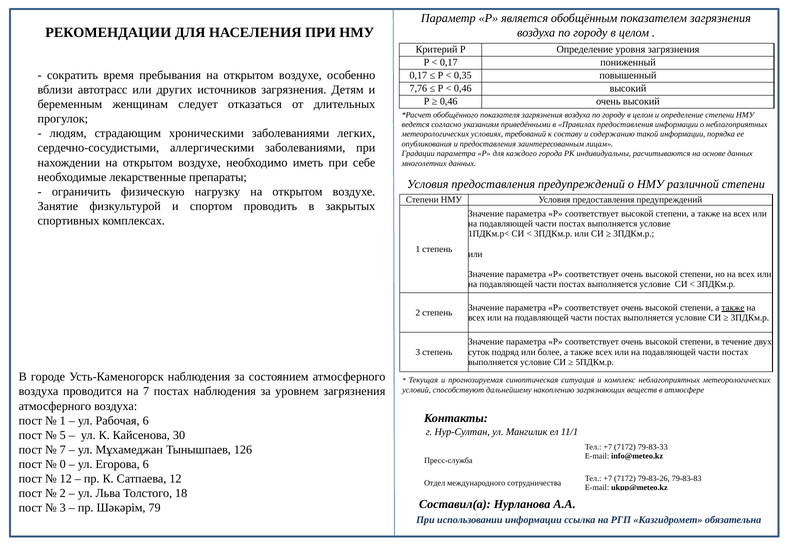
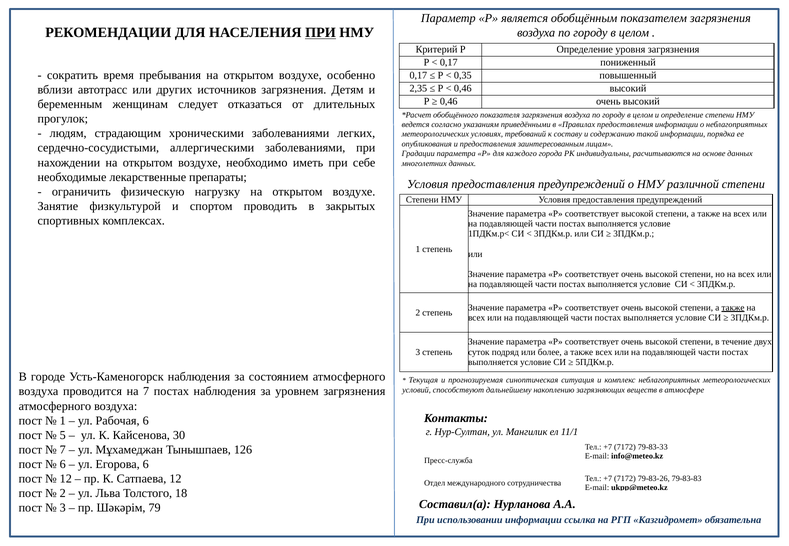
ПРИ at (320, 33) underline: none -> present
7,76: 7,76 -> 2,35
0 at (63, 464): 0 -> 6
